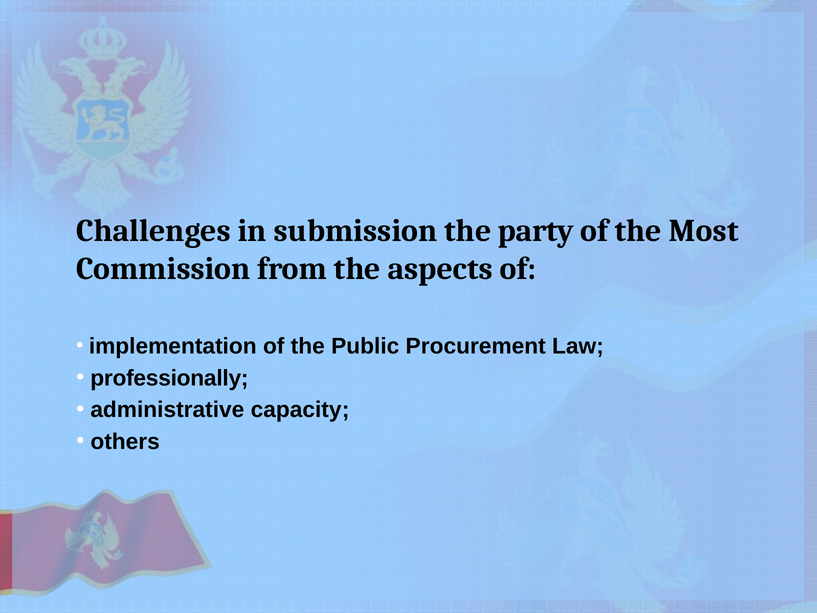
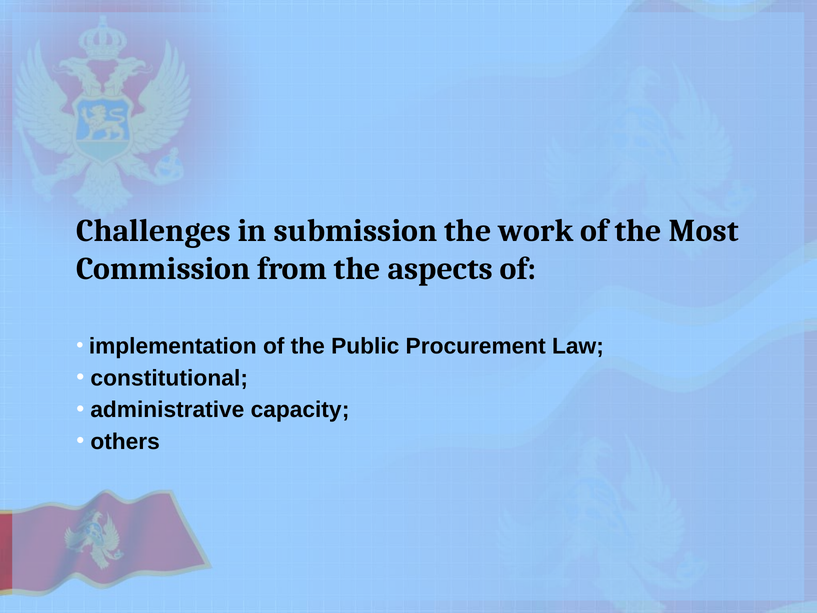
party: party -> work
professionally: professionally -> constitutional
